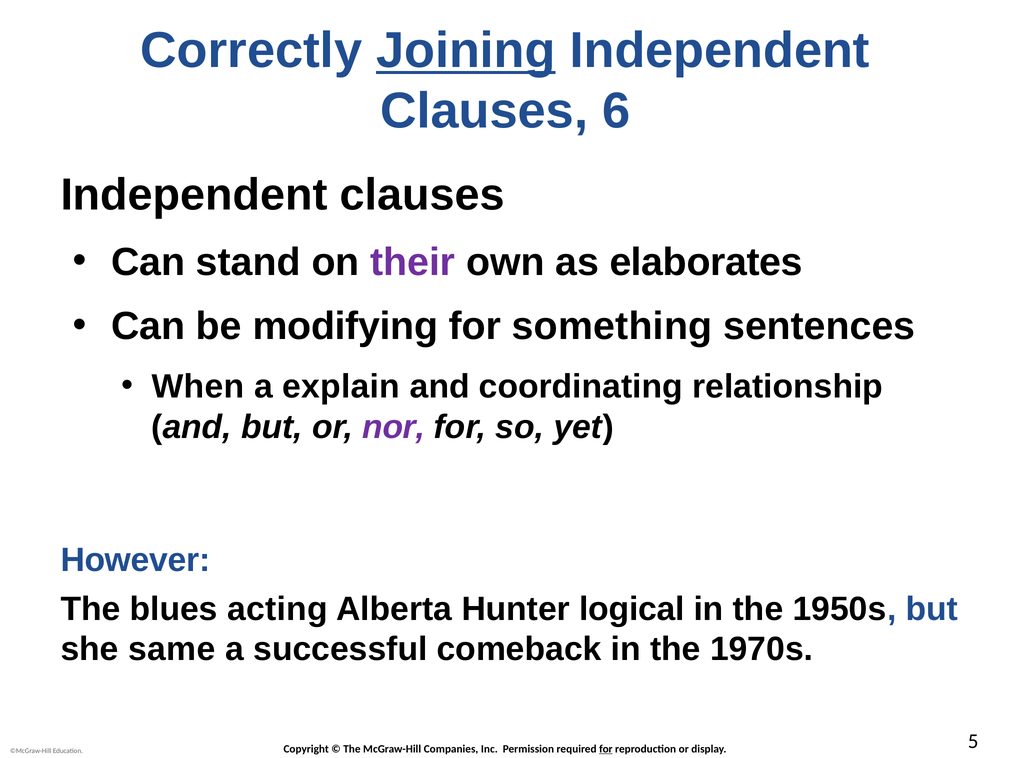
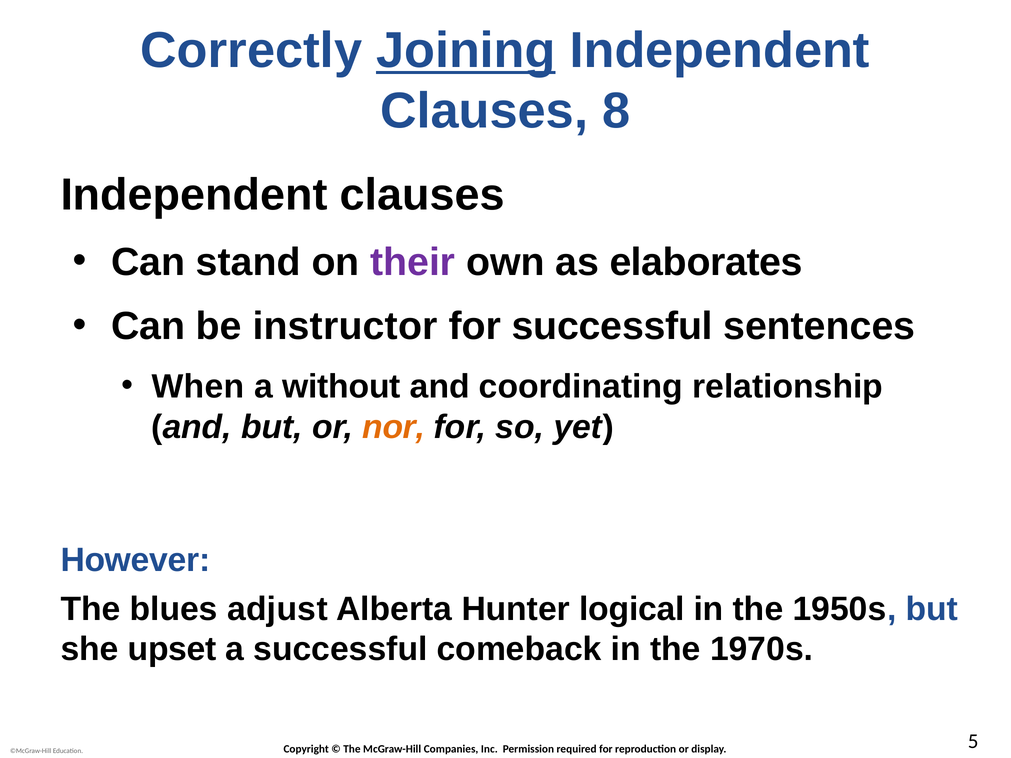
6: 6 -> 8
modifying: modifying -> instructor
for something: something -> successful
explain: explain -> without
nor colour: purple -> orange
acting: acting -> adjust
same: same -> upset
for at (606, 749) underline: present -> none
